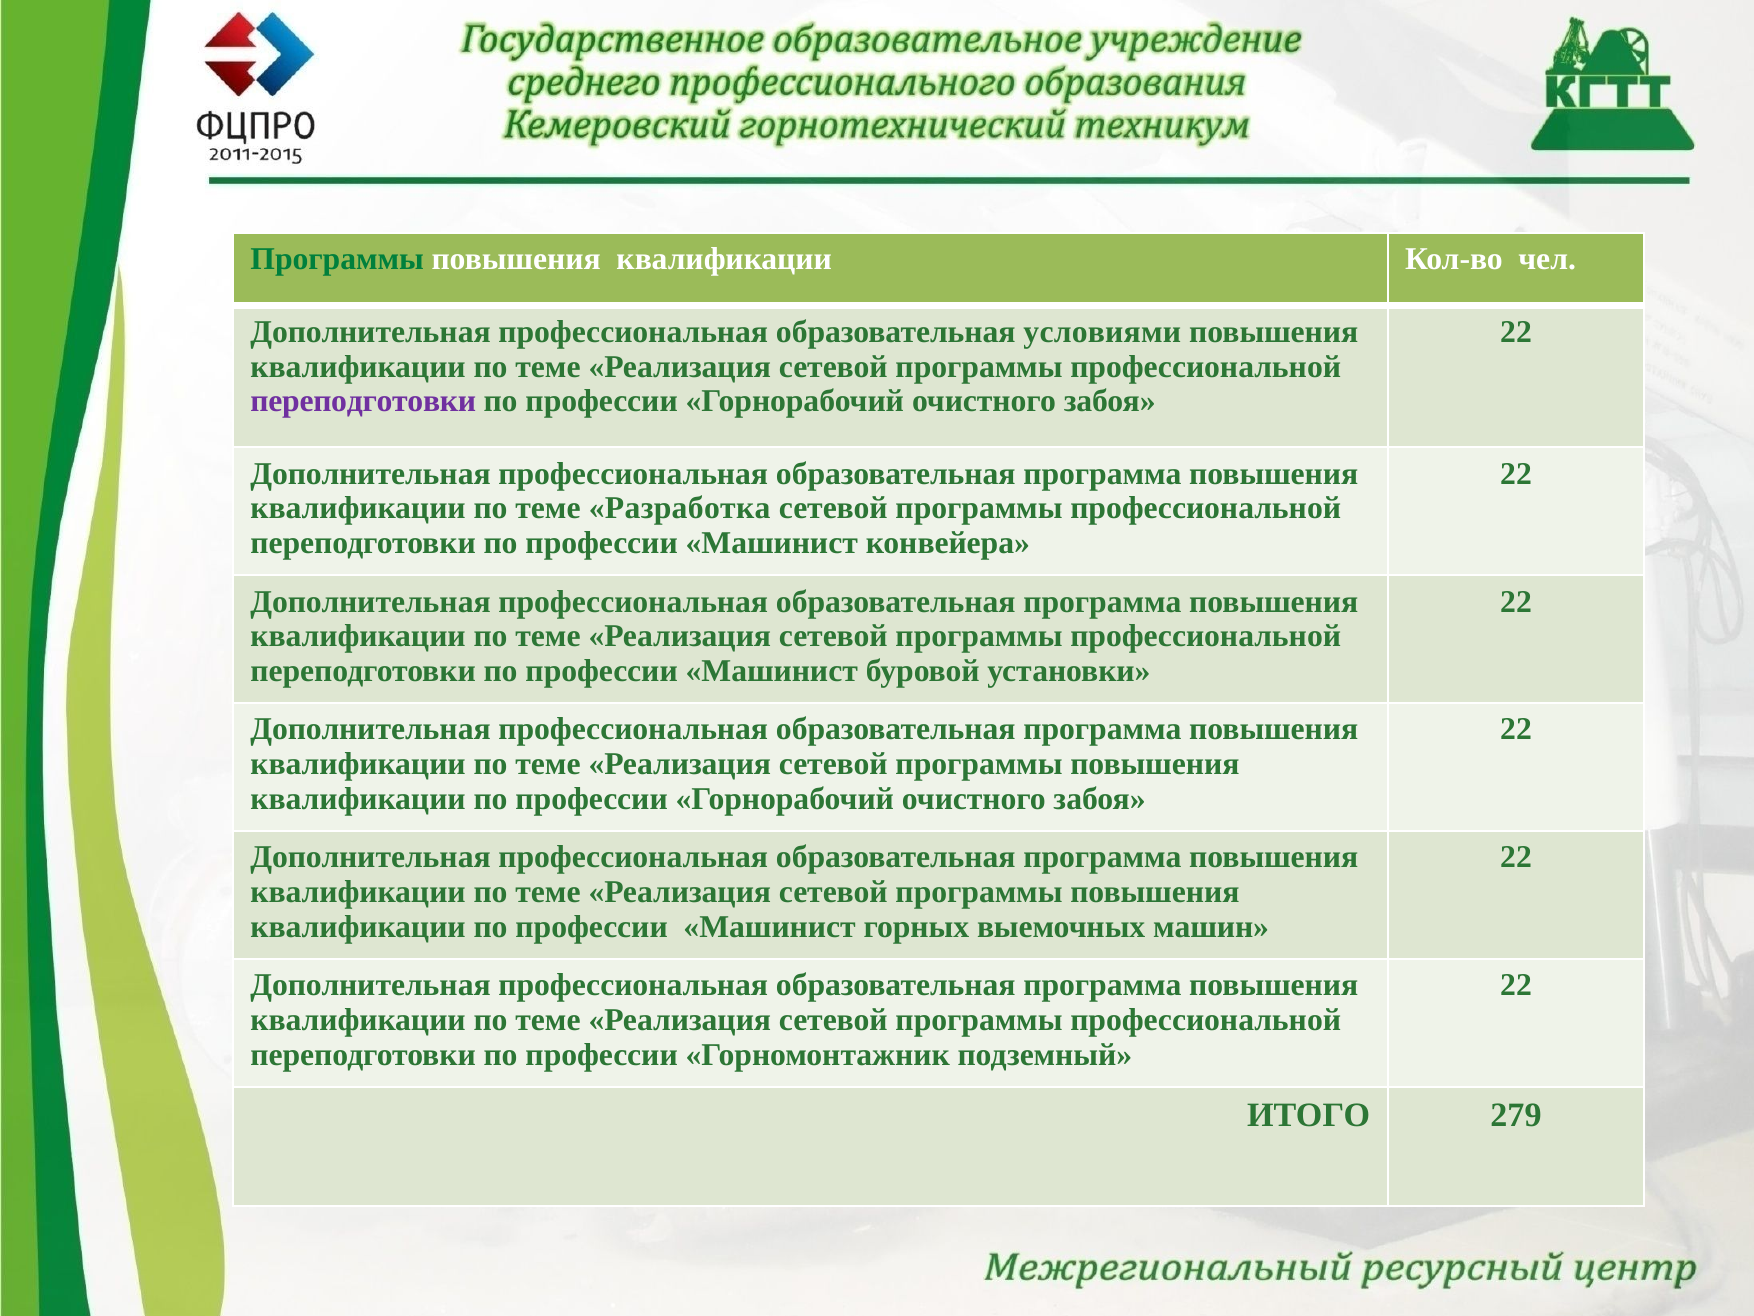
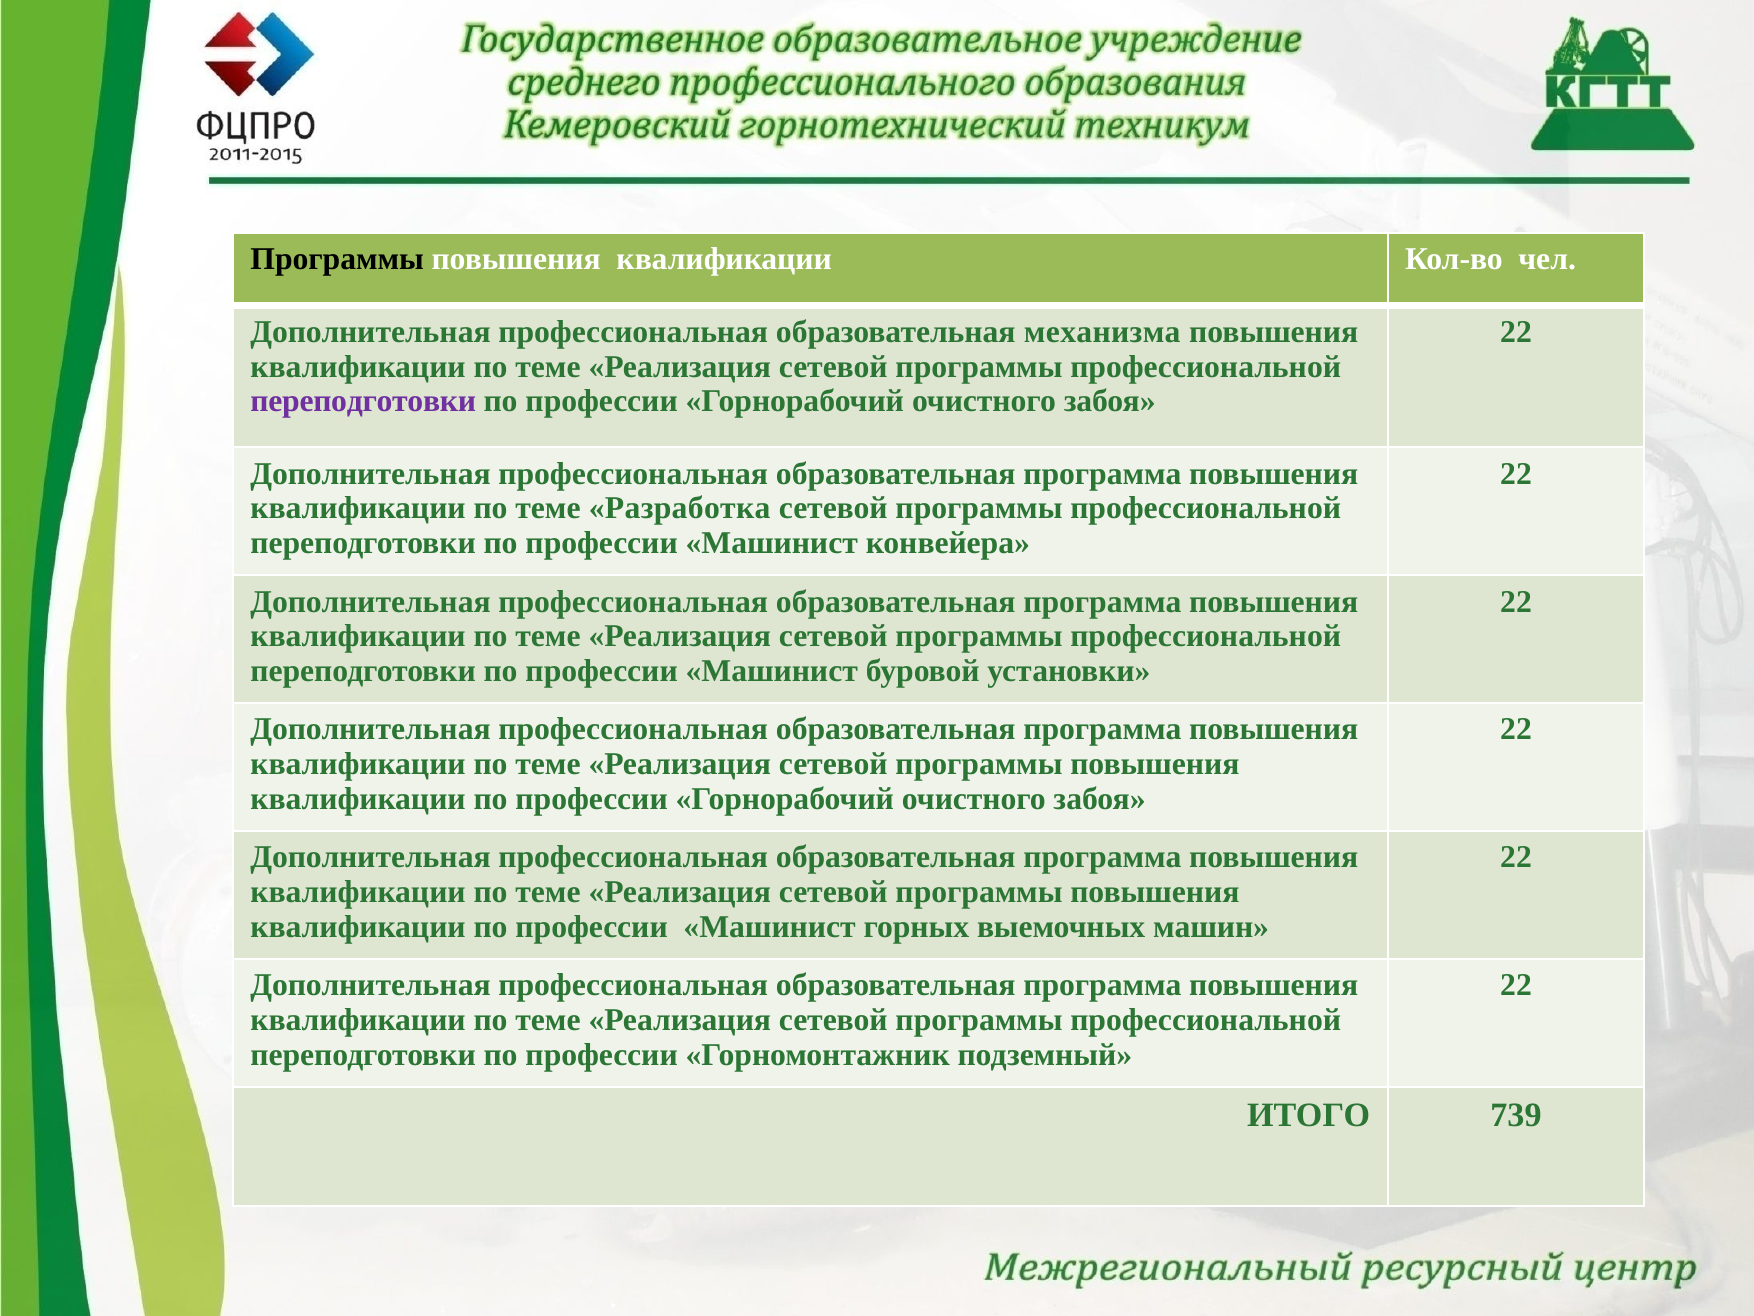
Программы at (337, 259) colour: green -> black
условиями: условиями -> механизма
279: 279 -> 739
